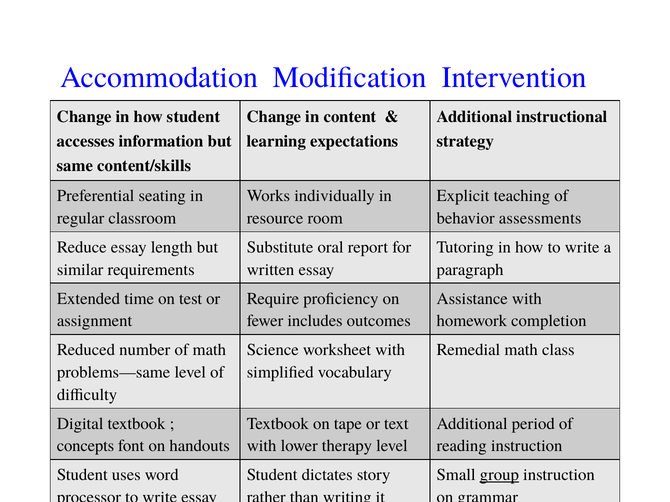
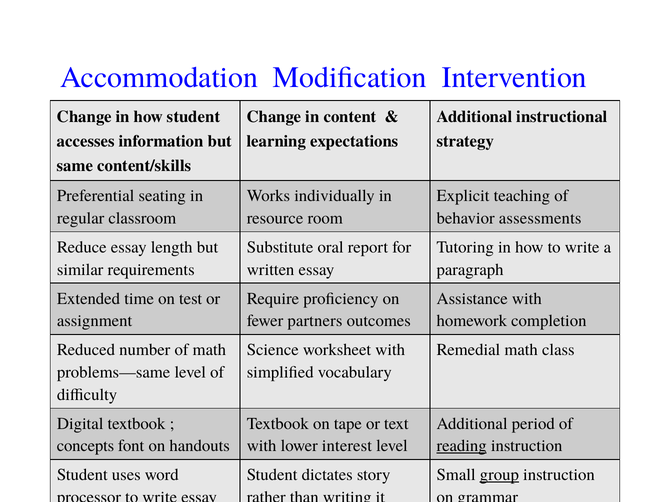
includes: includes -> partners
therapy: therapy -> interest
reading underline: none -> present
